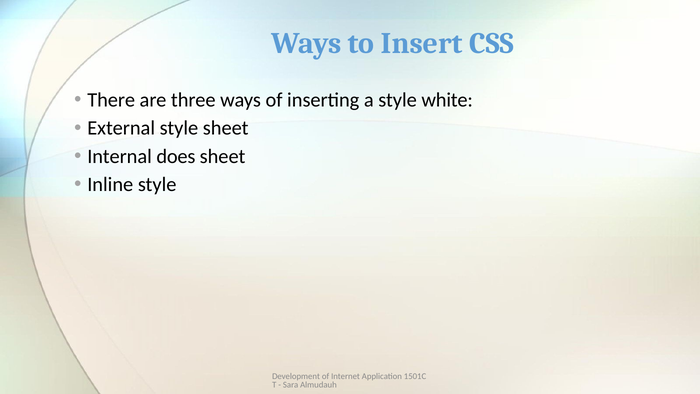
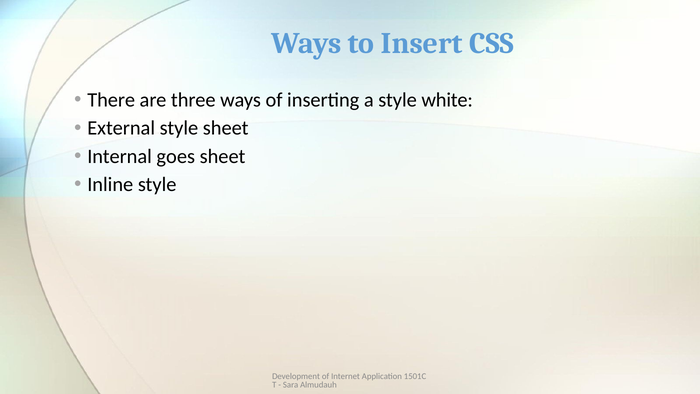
does: does -> goes
